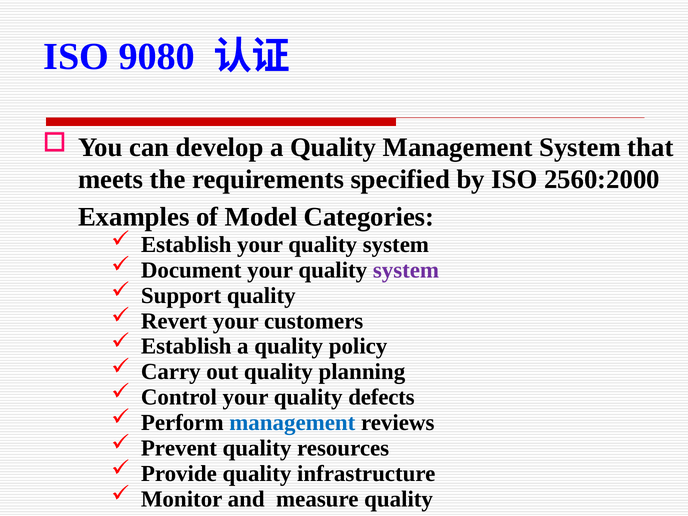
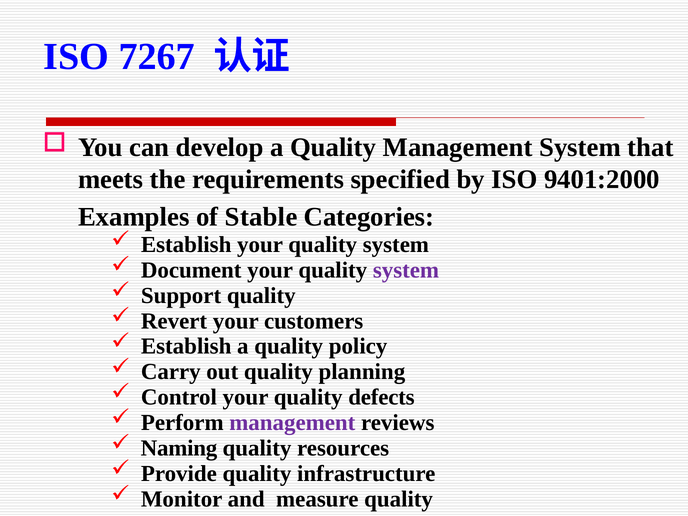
9080: 9080 -> 7267
2560:2000: 2560:2000 -> 9401:2000
Model: Model -> Stable
management at (292, 423) colour: blue -> purple
Prevent: Prevent -> Naming
